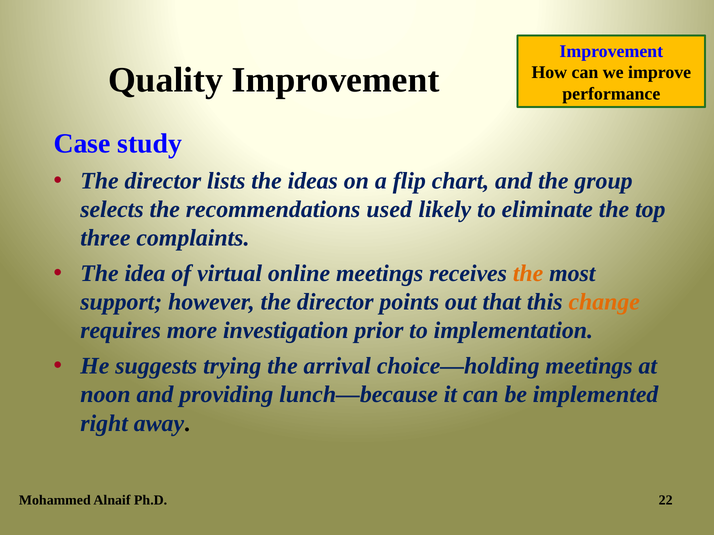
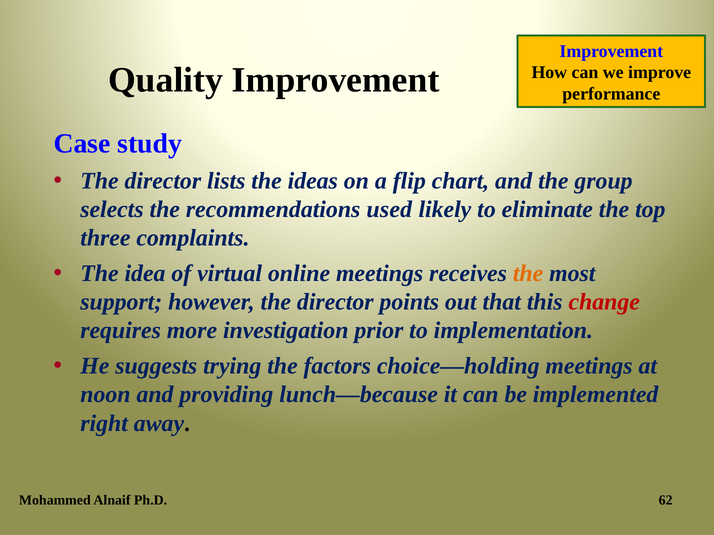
change colour: orange -> red
arrival: arrival -> factors
22: 22 -> 62
